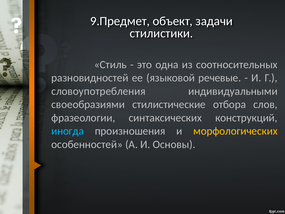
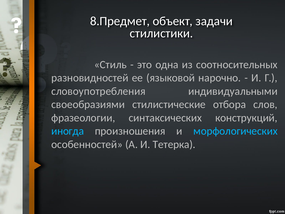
9.Предмет: 9.Предмет -> 8.Предмет
речевые: речевые -> нарочно
морфологических colour: yellow -> light blue
Основы: Основы -> Тетерка
